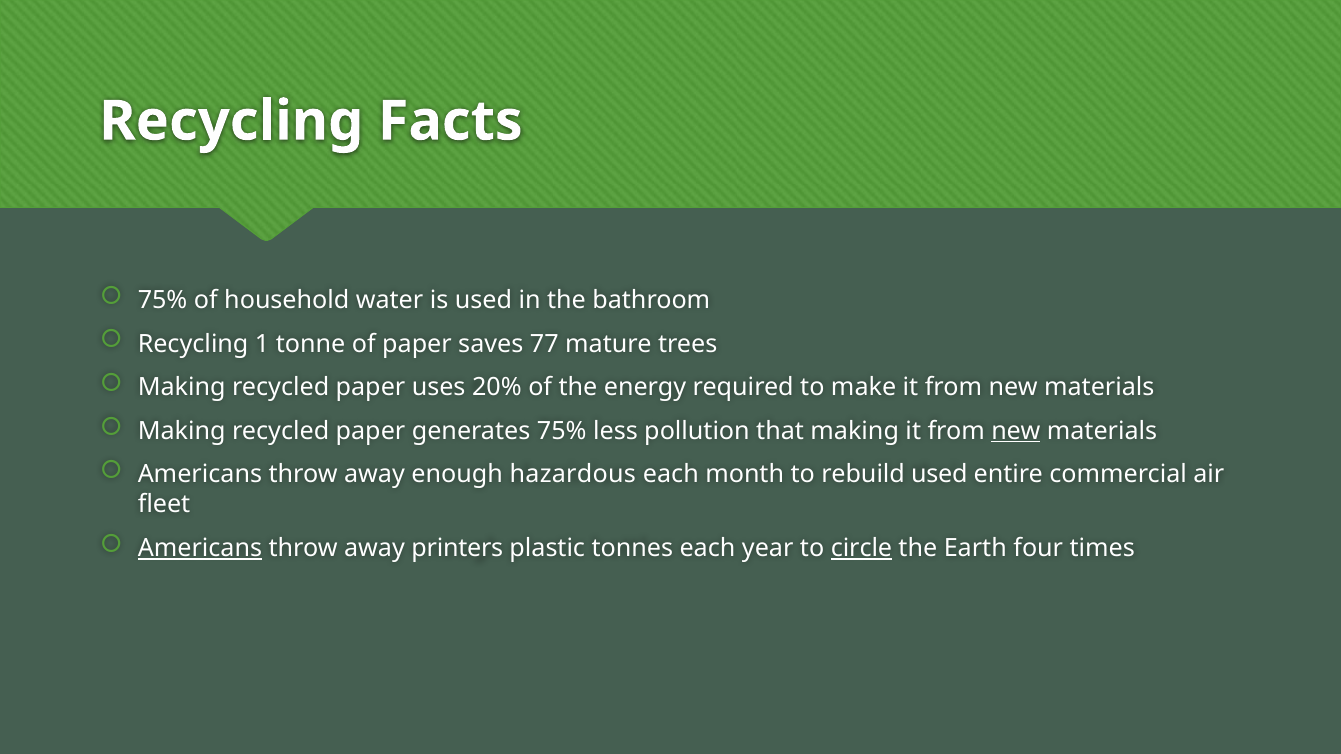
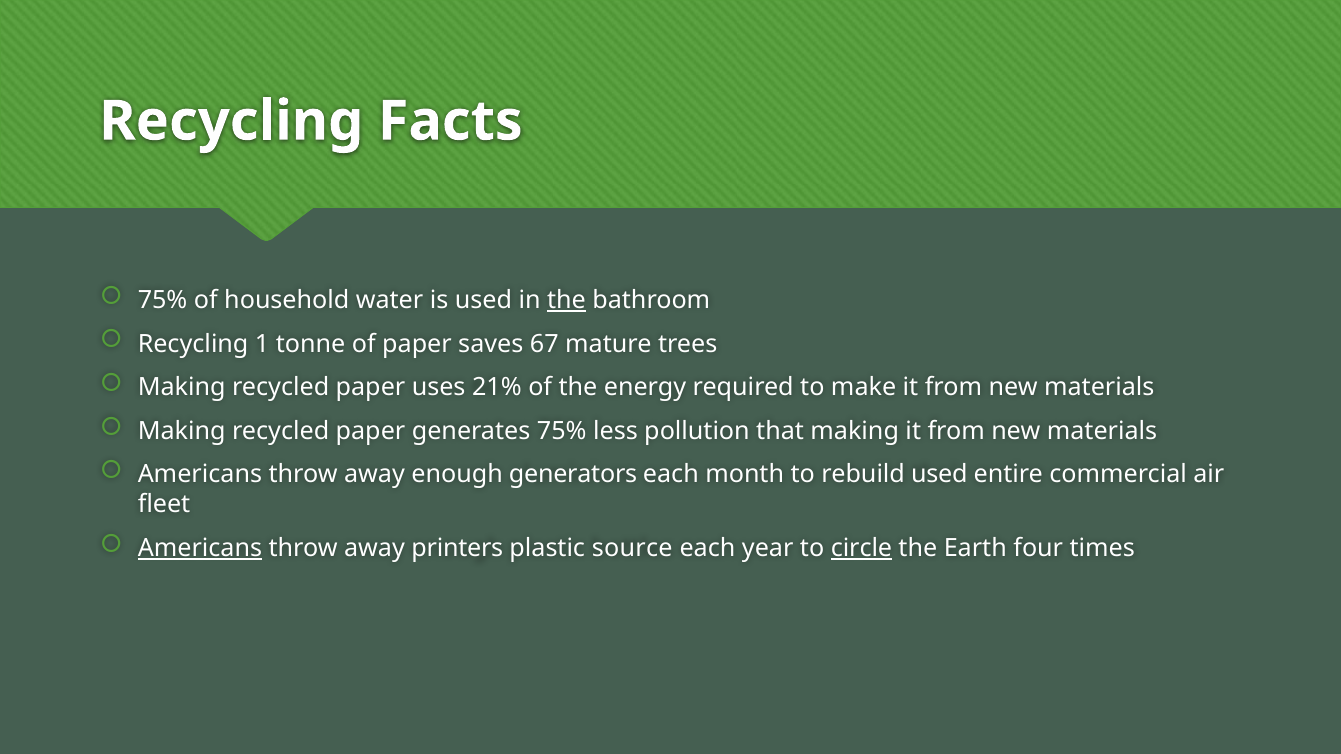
the at (566, 300) underline: none -> present
77: 77 -> 67
20%: 20% -> 21%
new at (1016, 431) underline: present -> none
hazardous: hazardous -> generators
tonnes: tonnes -> source
